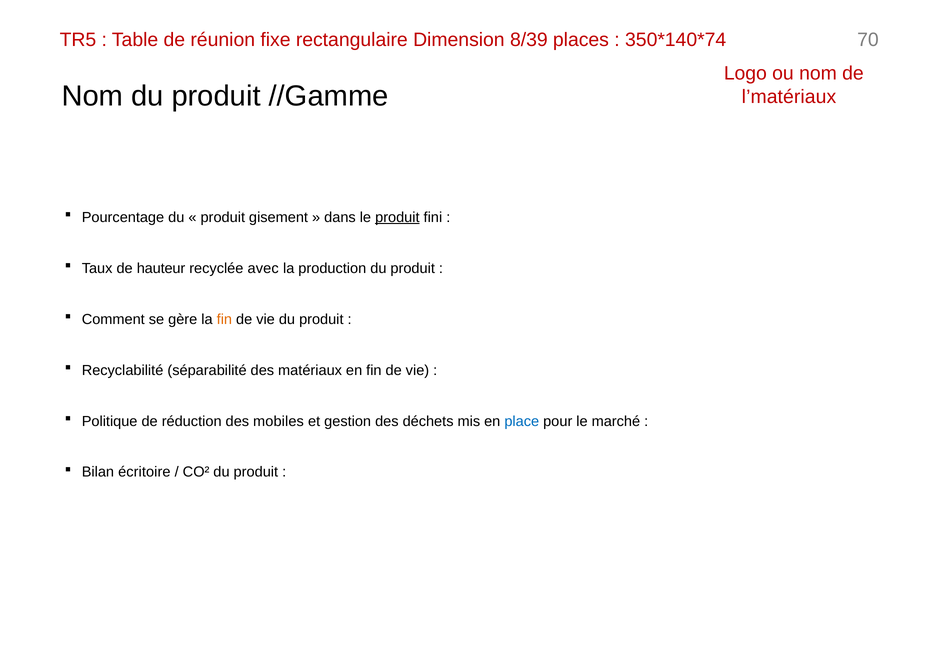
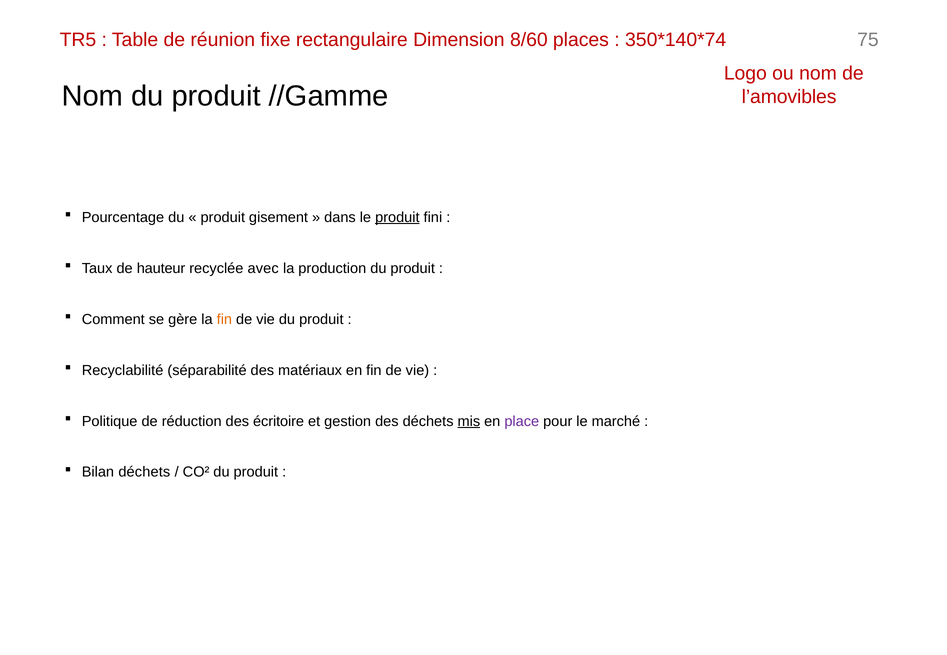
8/39: 8/39 -> 8/60
70: 70 -> 75
l’matériaux: l’matériaux -> l’amovibles
mobiles: mobiles -> écritoire
mis underline: none -> present
place colour: blue -> purple
Bilan écritoire: écritoire -> déchets
